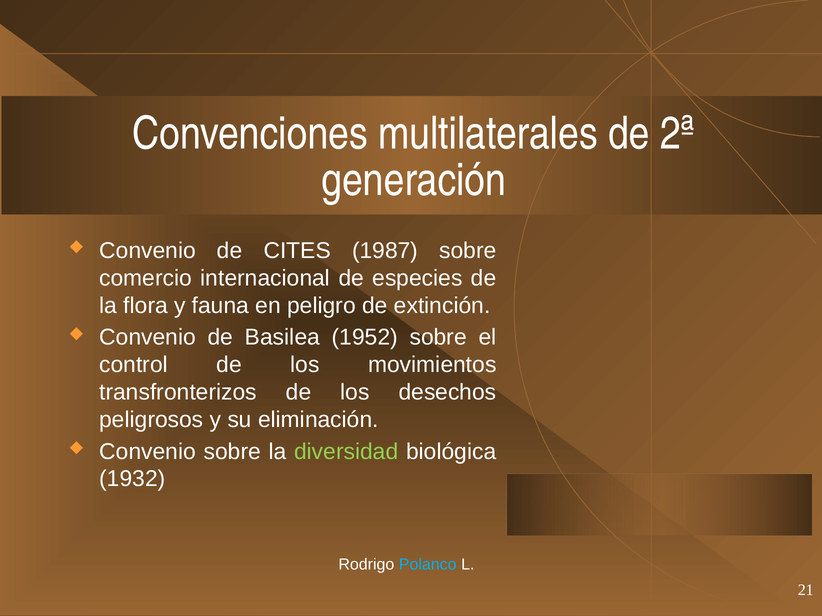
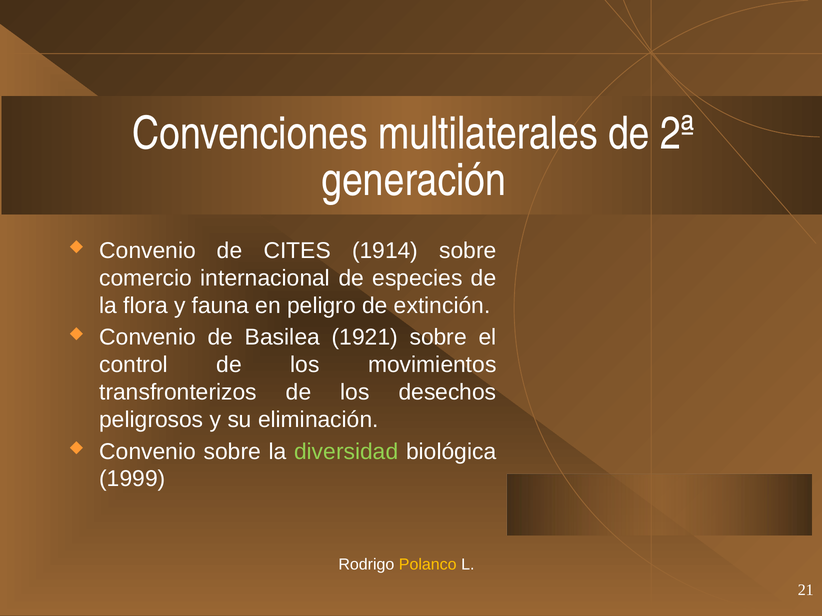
1987: 1987 -> 1914
1952: 1952 -> 1921
1932: 1932 -> 1999
Polanco colour: light blue -> yellow
